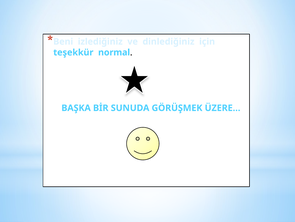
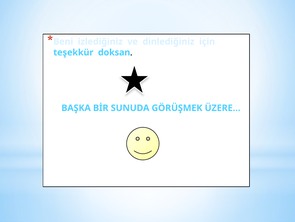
normal: normal -> doksan
